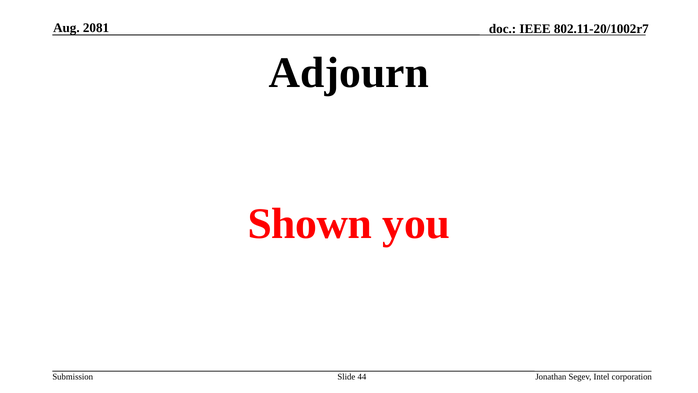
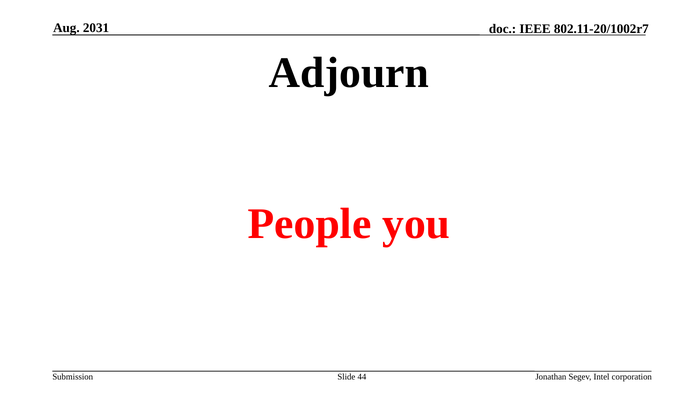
2081: 2081 -> 2031
Shown: Shown -> People
